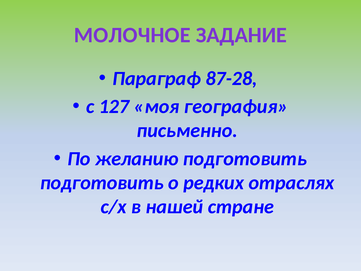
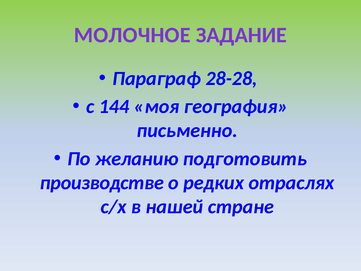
87-28: 87-28 -> 28-28
127: 127 -> 144
подготовить at (102, 183): подготовить -> производстве
